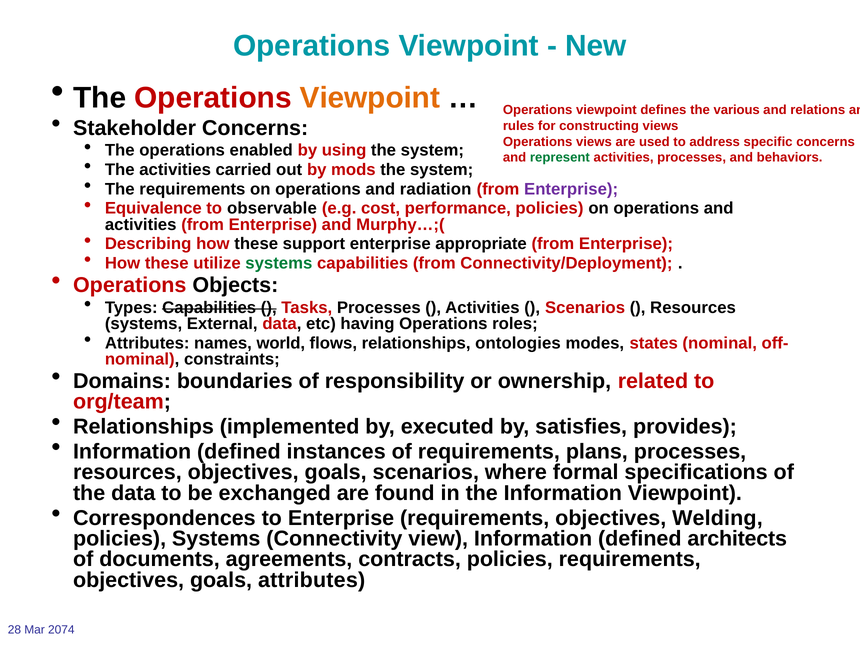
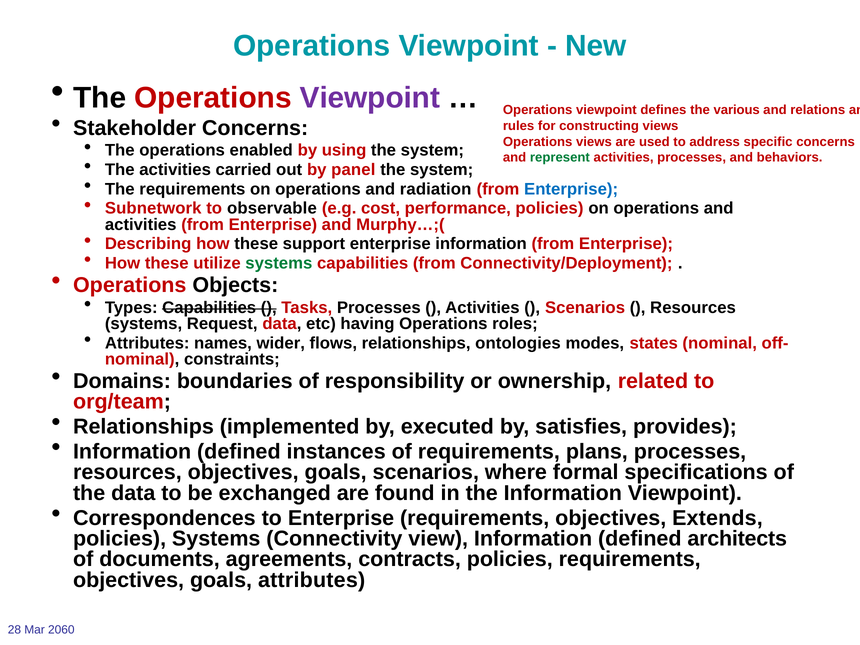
Viewpoint at (370, 98) colour: orange -> purple
mods: mods -> panel
Enterprise at (571, 189) colour: purple -> blue
Equivalence: Equivalence -> Subnetwork
enterprise appropriate: appropriate -> information
External: External -> Request
world: world -> wider
Welding: Welding -> Extends
2074: 2074 -> 2060
